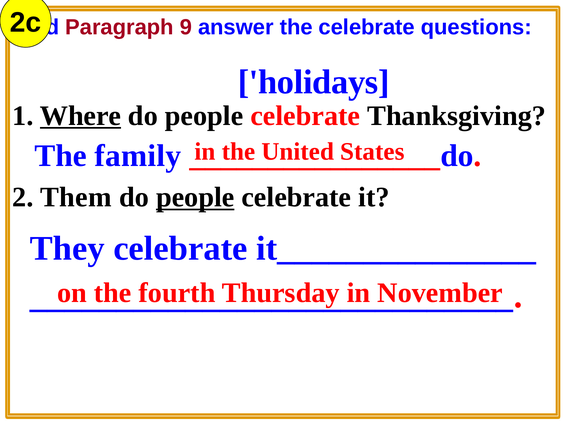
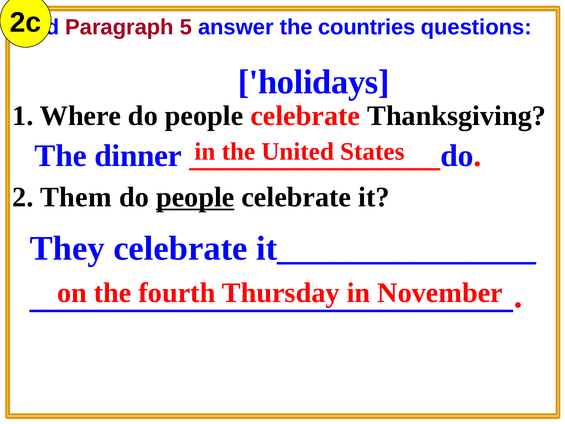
9: 9 -> 5
the celebrate: celebrate -> countries
Where underline: present -> none
family: family -> dinner
